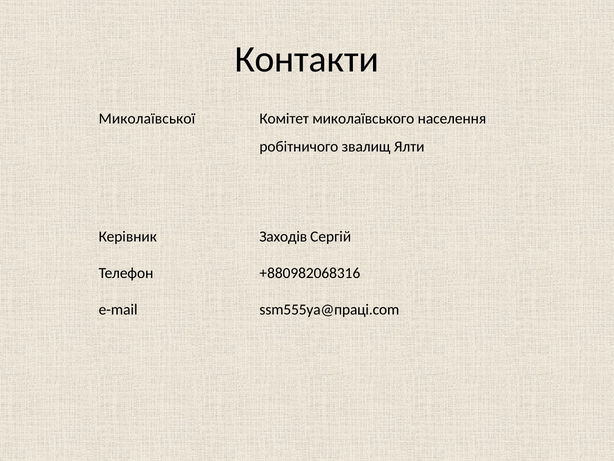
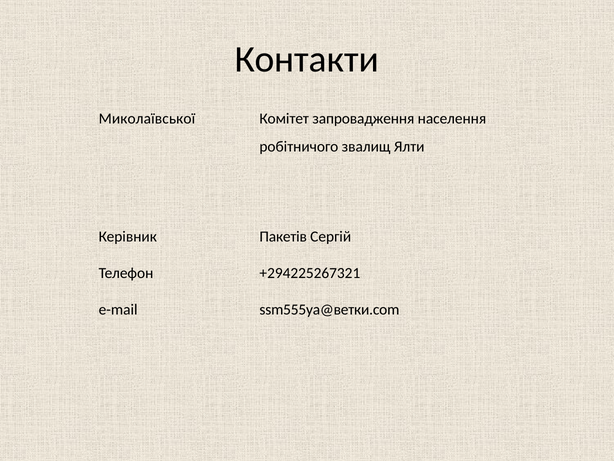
миколаївського: миколаївського -> запровадження
Заходів: Заходів -> Пакетів
+880982068316: +880982068316 -> +294225267321
ssm555ya@праці.com: ssm555ya@праці.com -> ssm555ya@ветки.com
